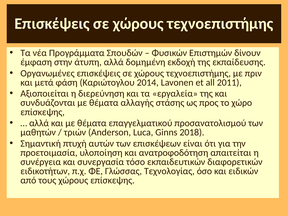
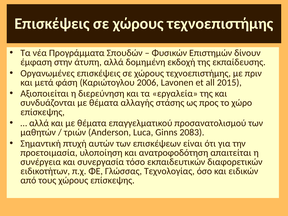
2014: 2014 -> 2006
2011: 2011 -> 2015
2018: 2018 -> 2083
